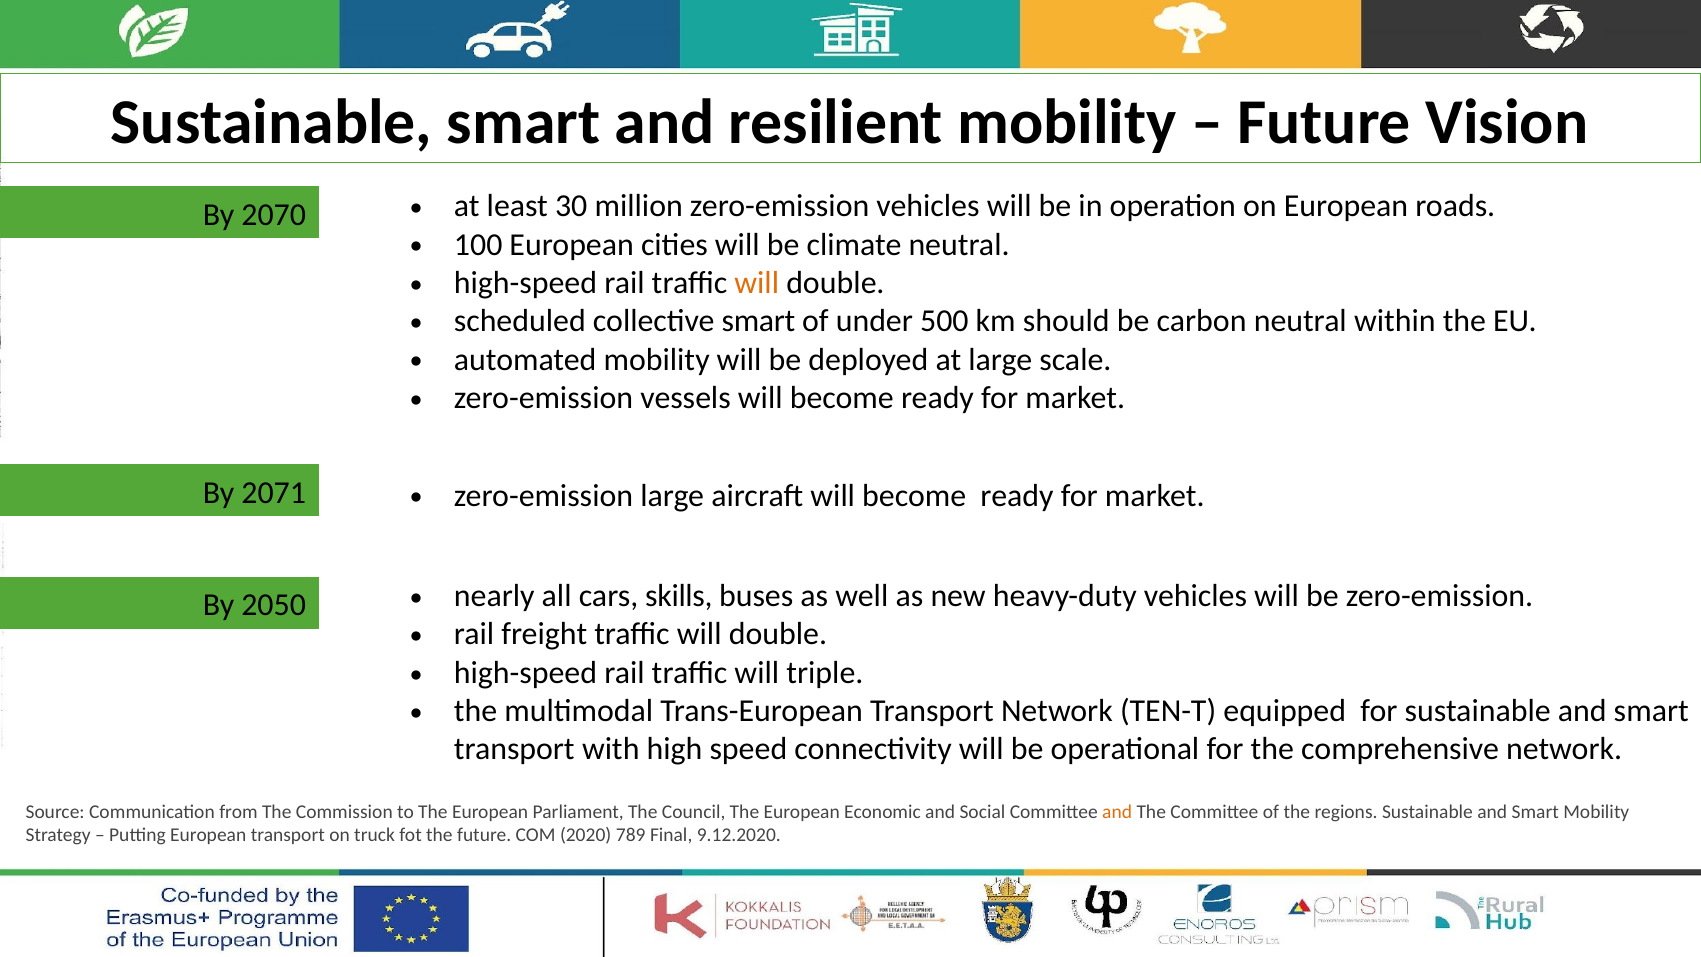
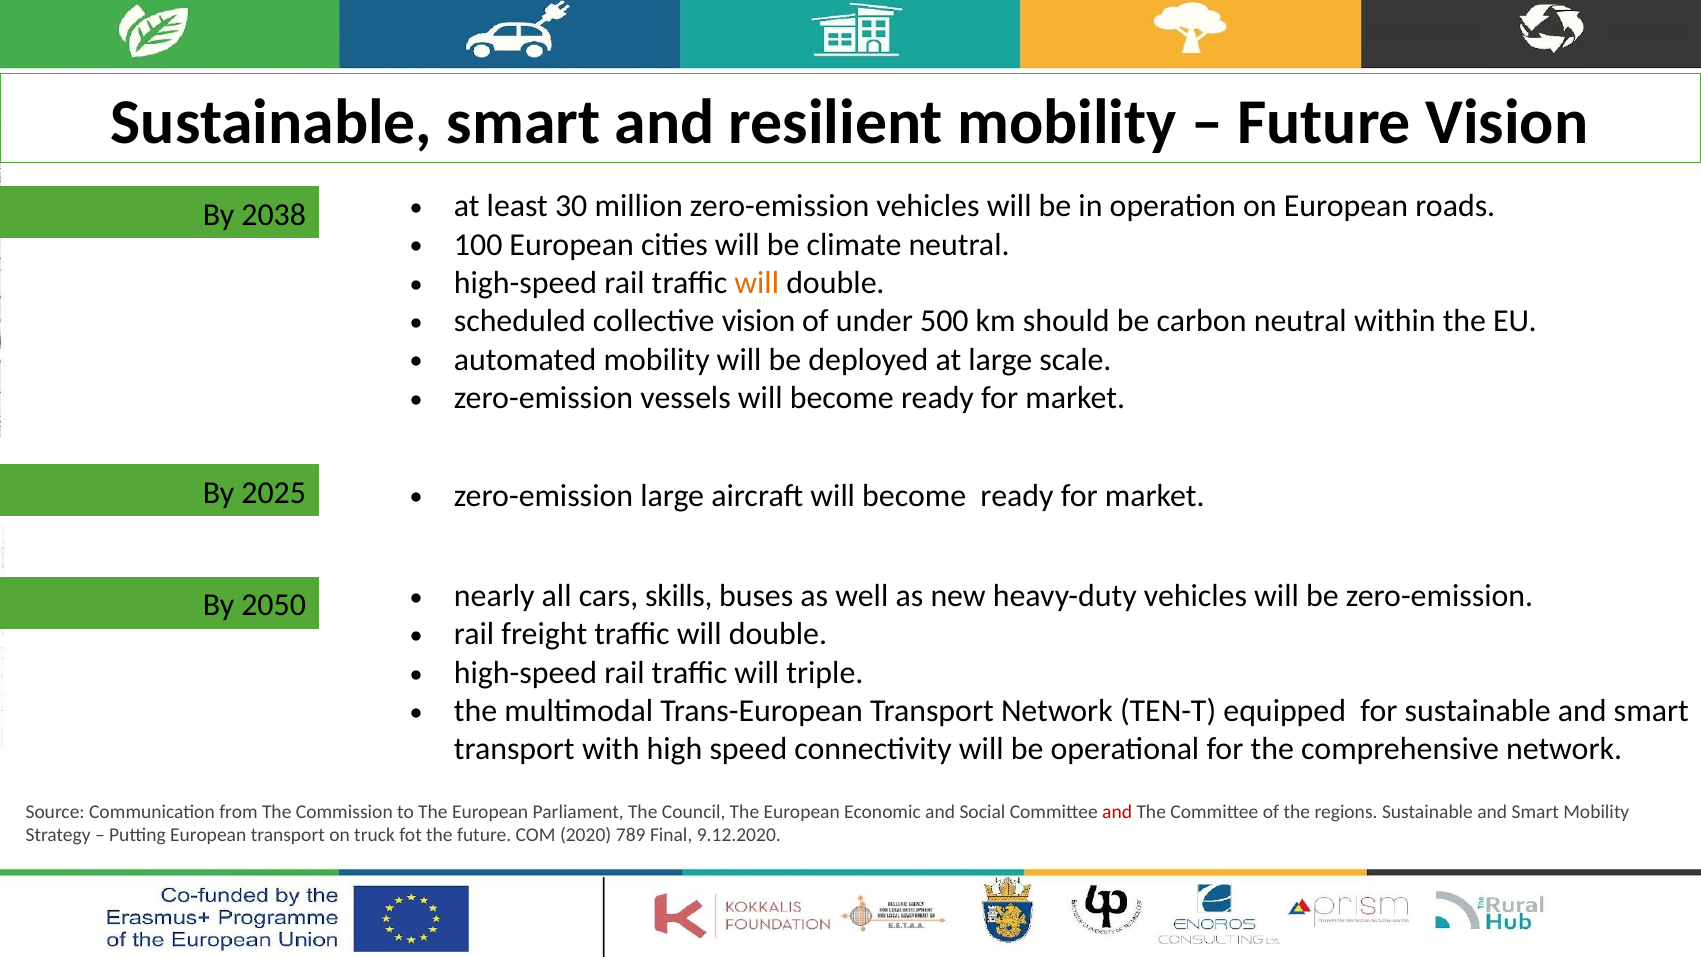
2070: 2070 -> 2038
collective smart: smart -> vision
2071: 2071 -> 2025
and at (1117, 812) colour: orange -> red
